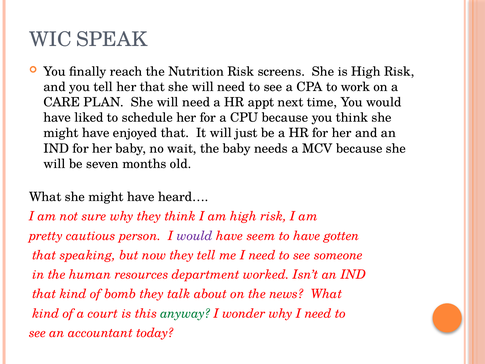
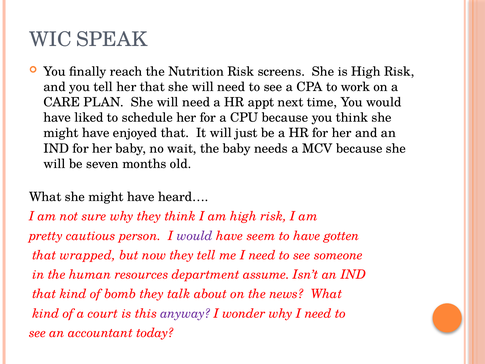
speaking: speaking -> wrapped
worked: worked -> assume
anyway colour: green -> purple
